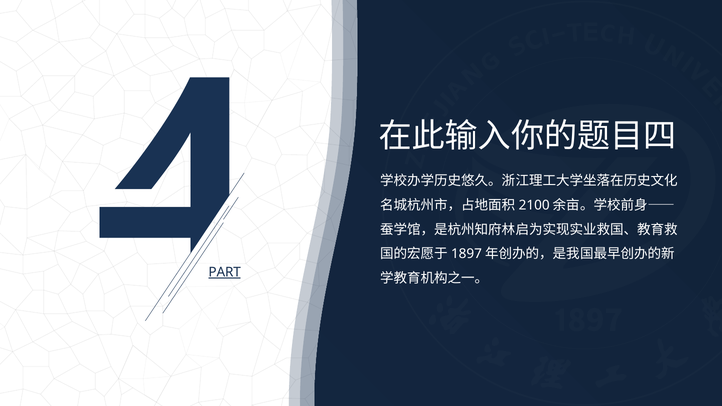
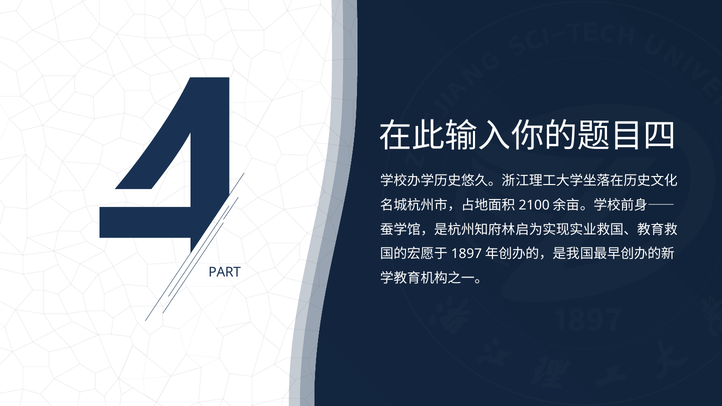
PART underline: present -> none
